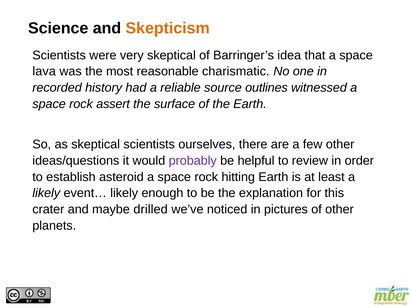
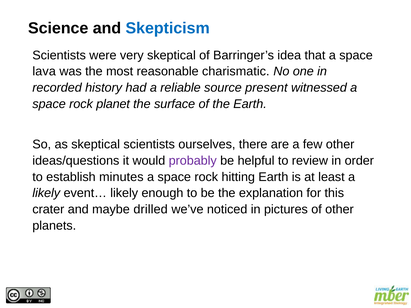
Skepticism colour: orange -> blue
outlines: outlines -> present
assert: assert -> planet
asteroid: asteroid -> minutes
